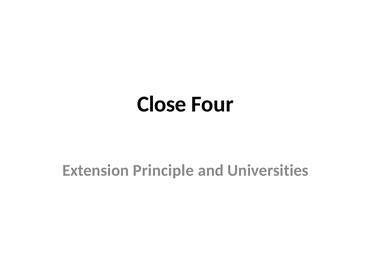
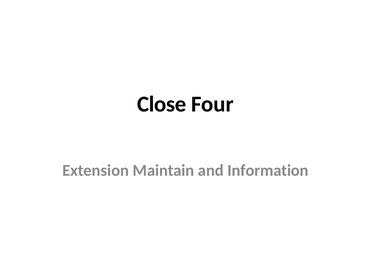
Principle: Principle -> Maintain
Universities: Universities -> Information
